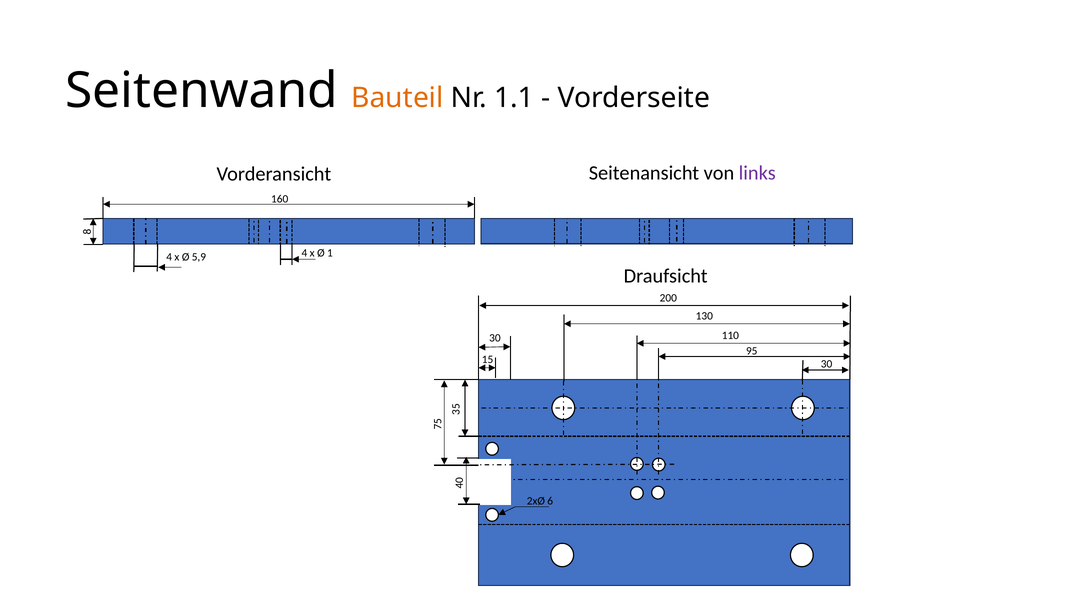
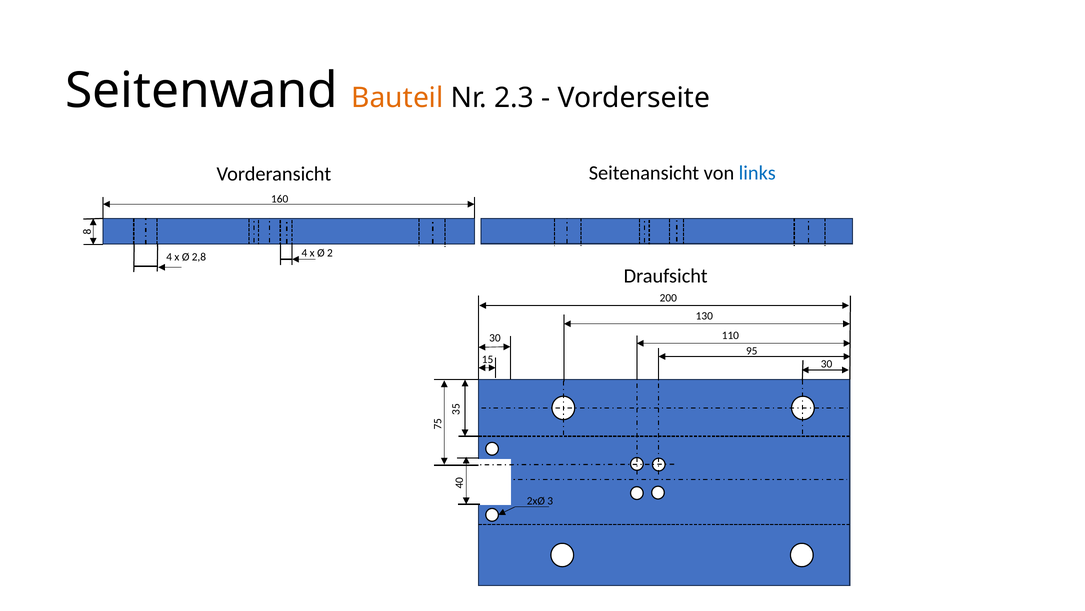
1.1: 1.1 -> 2.3
links colour: purple -> blue
1: 1 -> 2
5,9: 5,9 -> 2,8
2xØ 6: 6 -> 3
